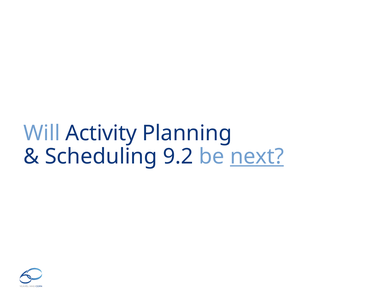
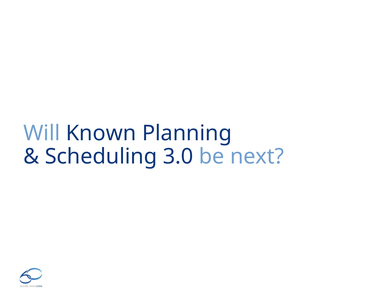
Activity: Activity -> Known
9.2: 9.2 -> 3.0
next underline: present -> none
